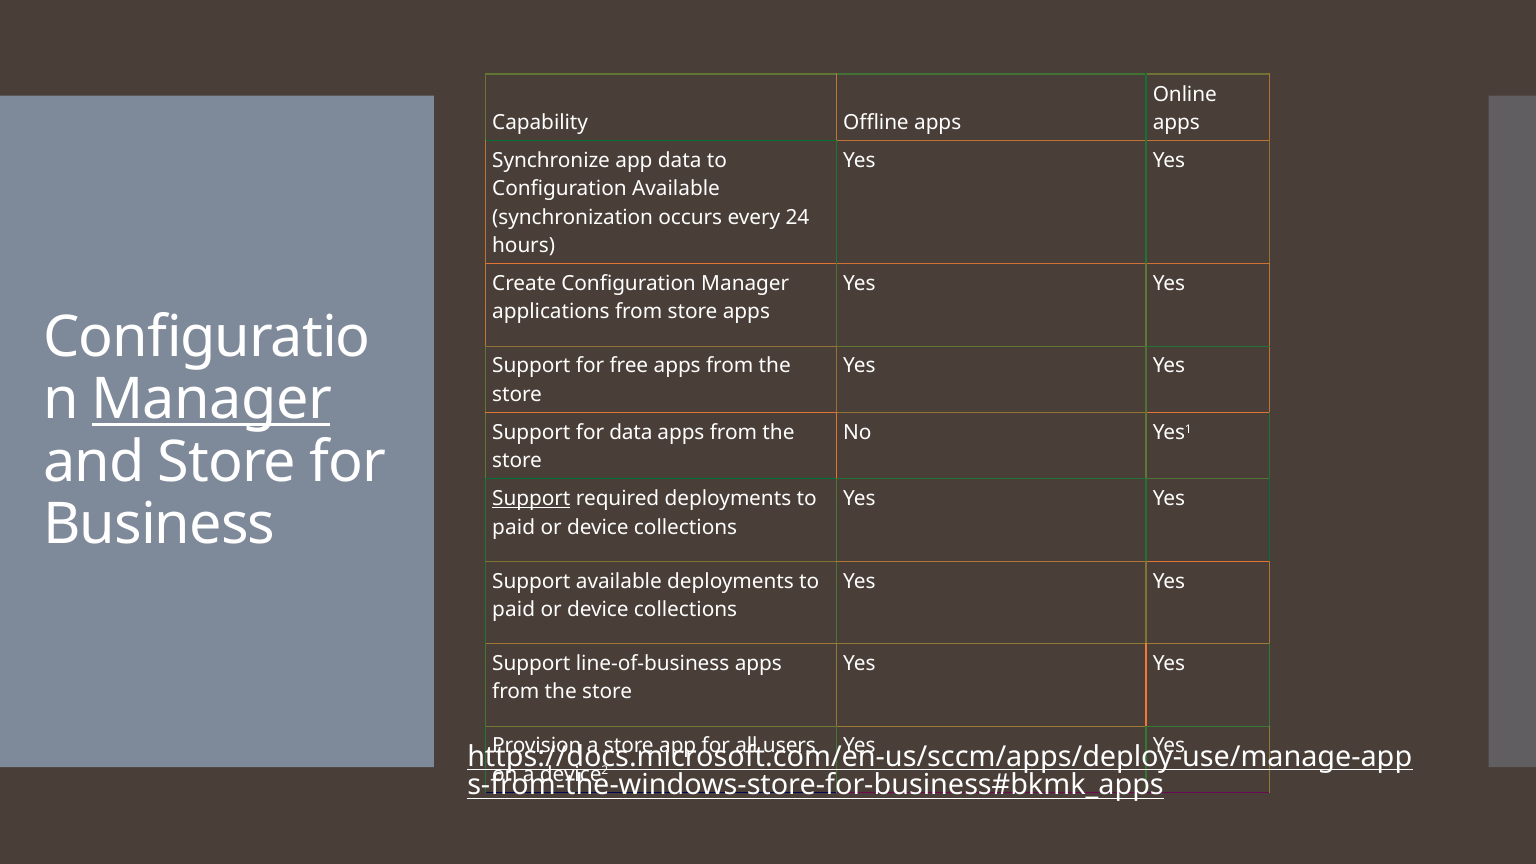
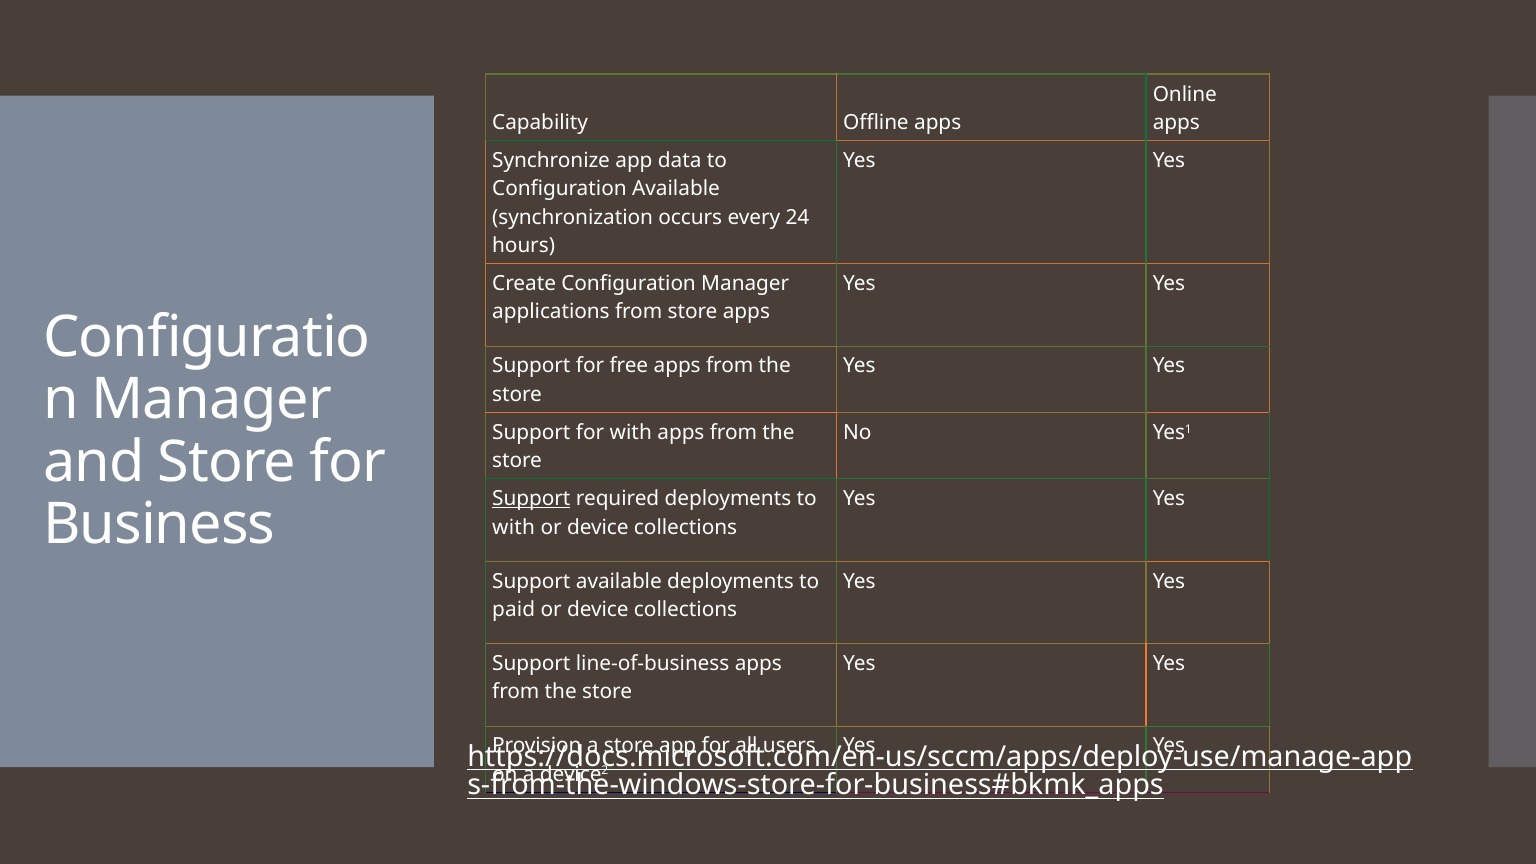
Manager at (211, 400) underline: present -> none
for data: data -> with
paid at (514, 527): paid -> with
